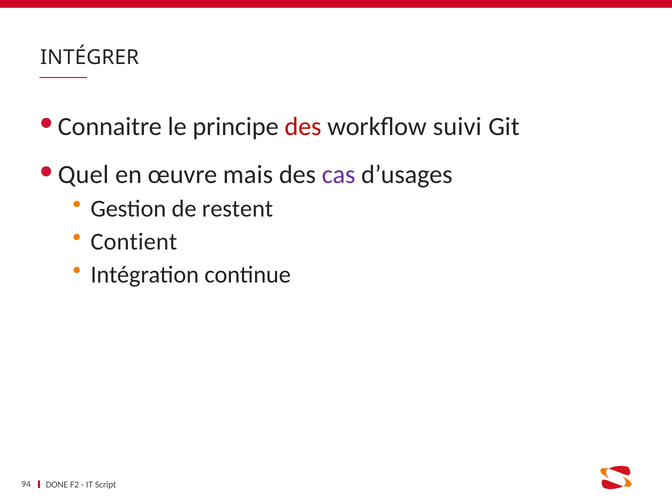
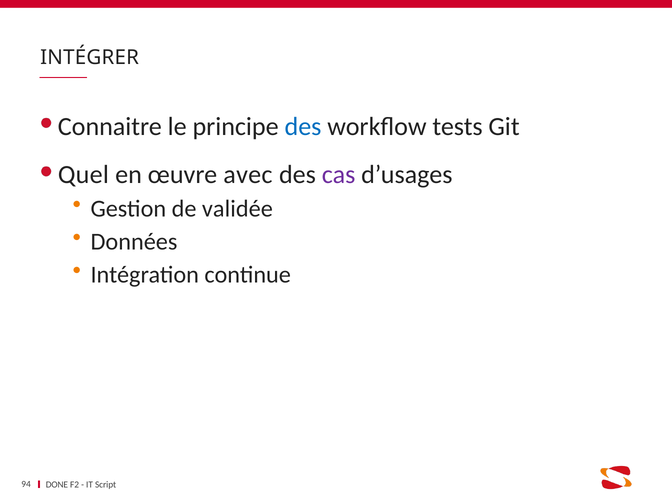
des at (303, 127) colour: red -> blue
suivi: suivi -> tests
mais: mais -> avec
restent: restent -> validée
Contient: Contient -> Données
